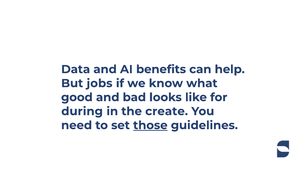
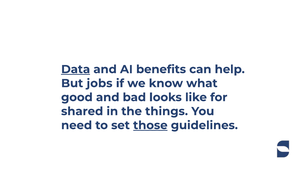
Data underline: none -> present
during: during -> shared
create: create -> things
